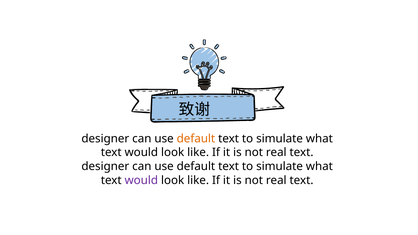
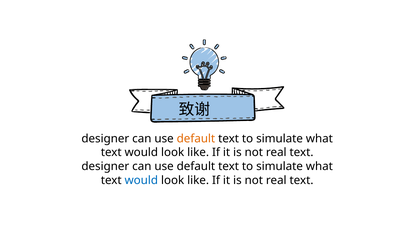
would at (141, 180) colour: purple -> blue
